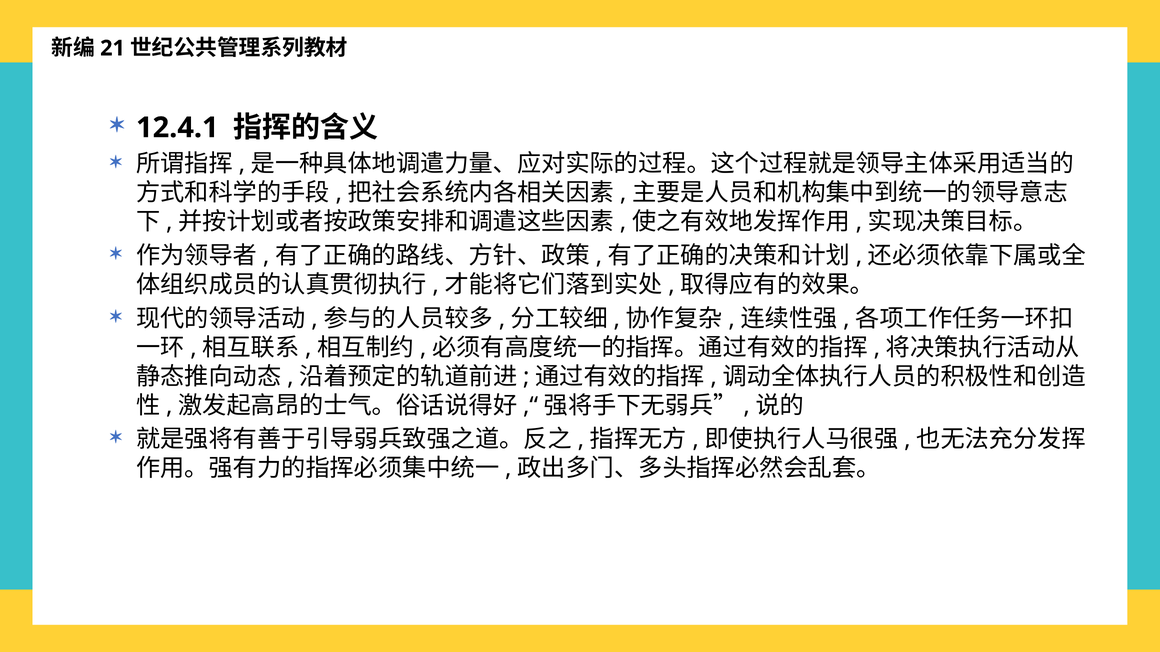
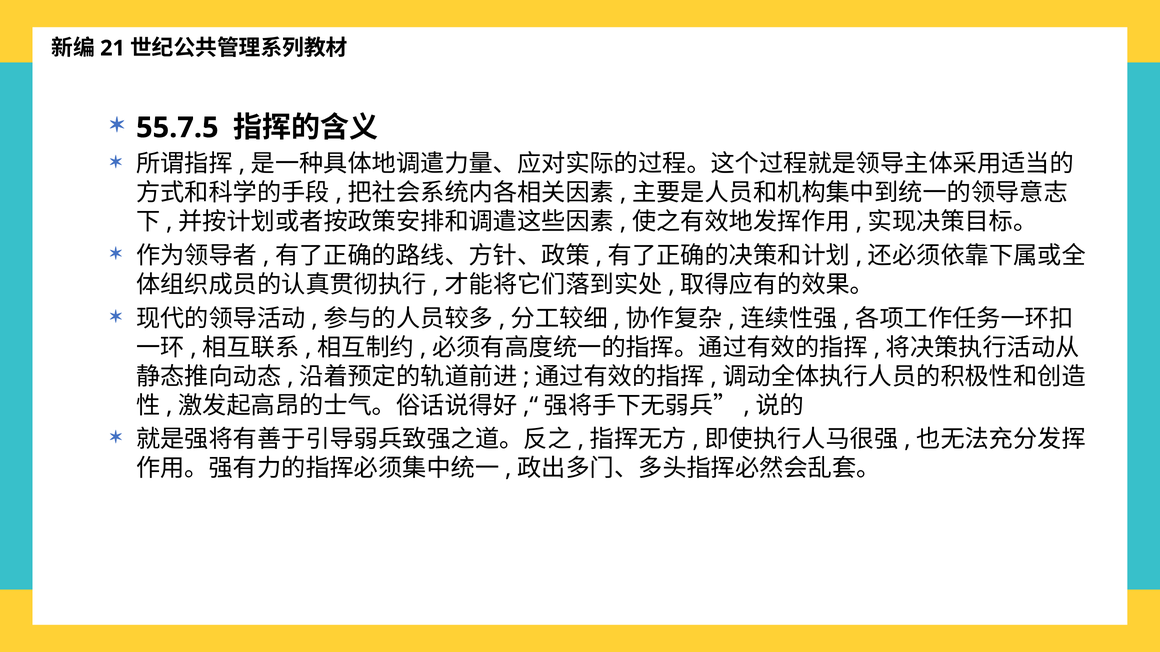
12.4.1: 12.4.1 -> 55.7.5
